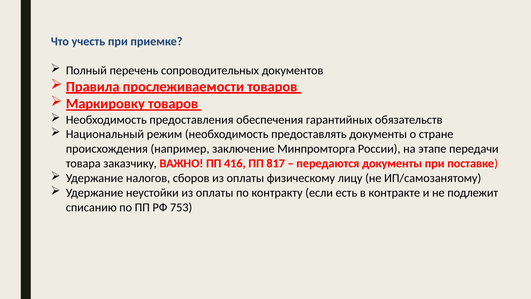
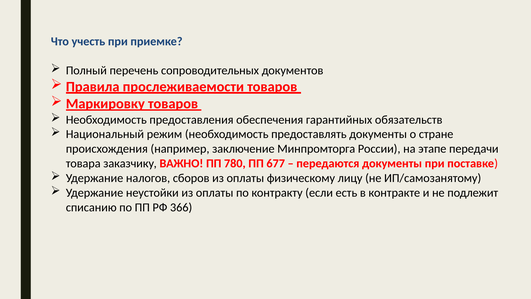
416: 416 -> 780
817: 817 -> 677
753: 753 -> 366
